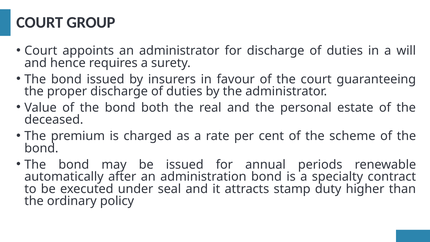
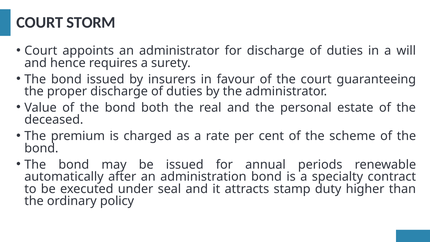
GROUP: GROUP -> STORM
